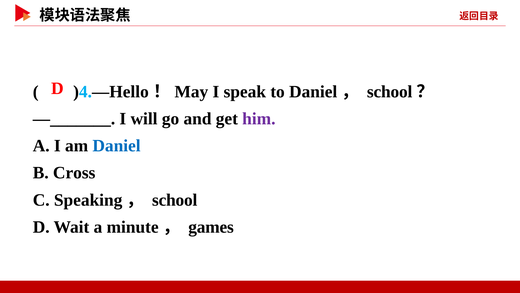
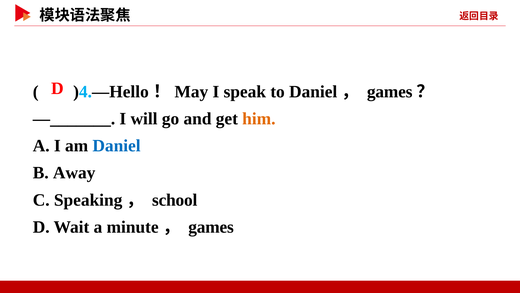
school at (390, 92): school -> games
him colour: purple -> orange
Cross: Cross -> Away
